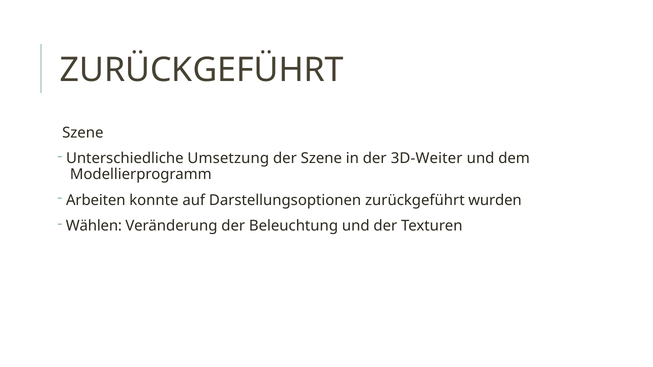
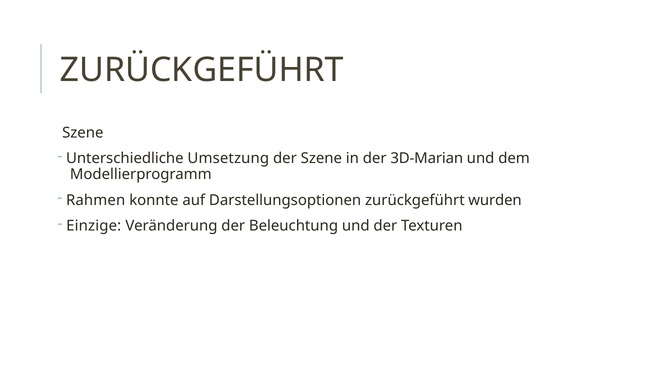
3D-Weiter: 3D-Weiter -> 3D-Marian
Arbeiten: Arbeiten -> Rahmen
Wählen: Wählen -> Einzige
